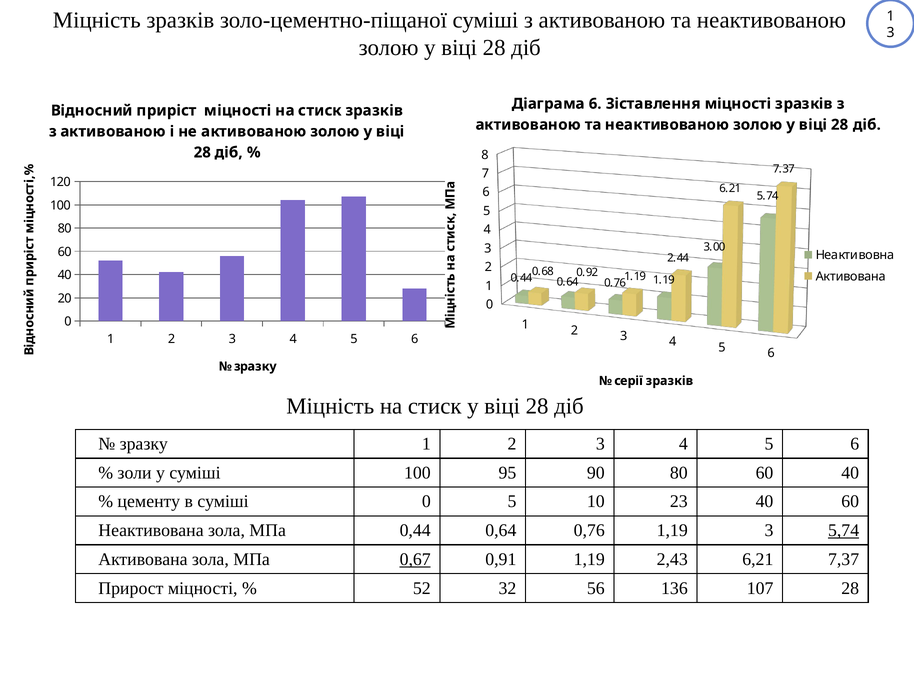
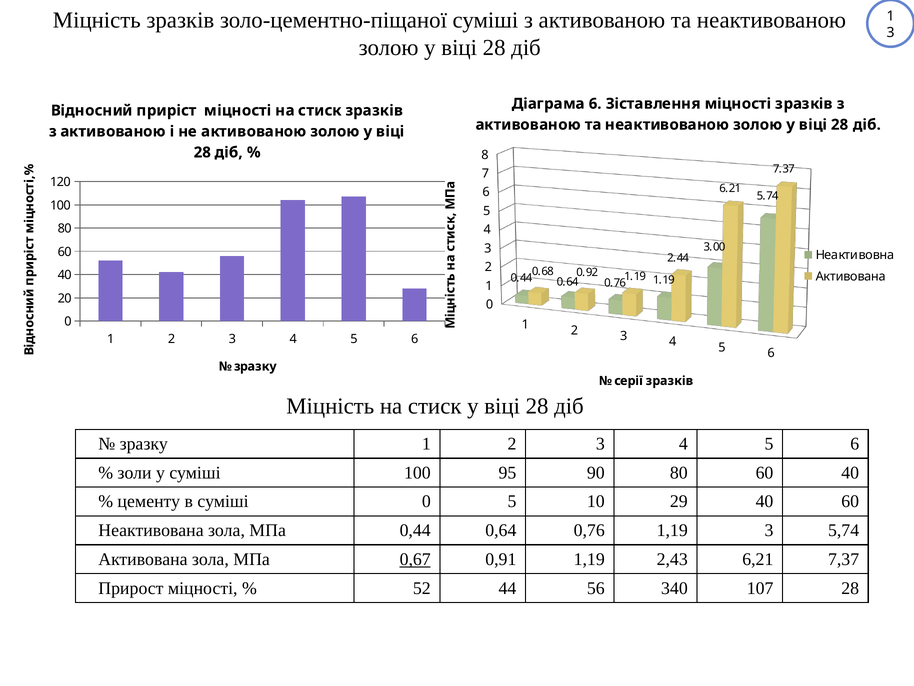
23: 23 -> 29
5,74 underline: present -> none
32: 32 -> 44
136: 136 -> 340
